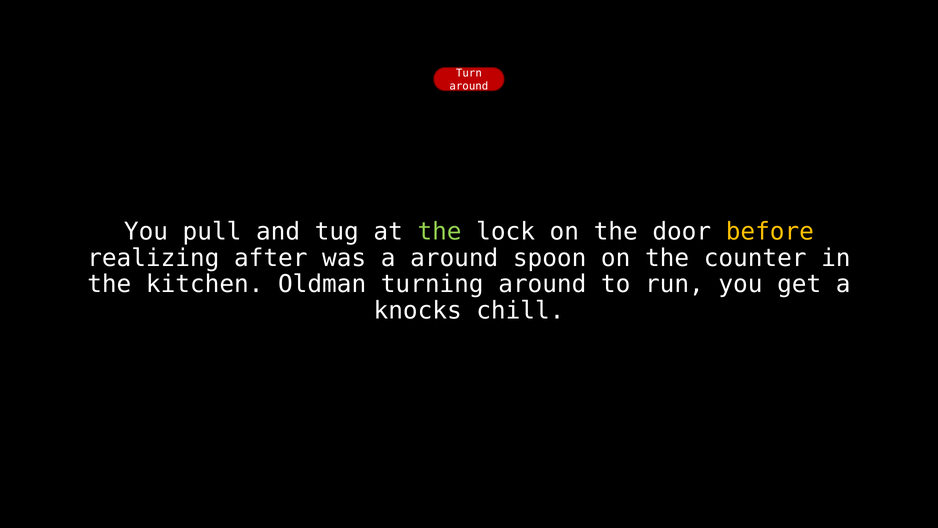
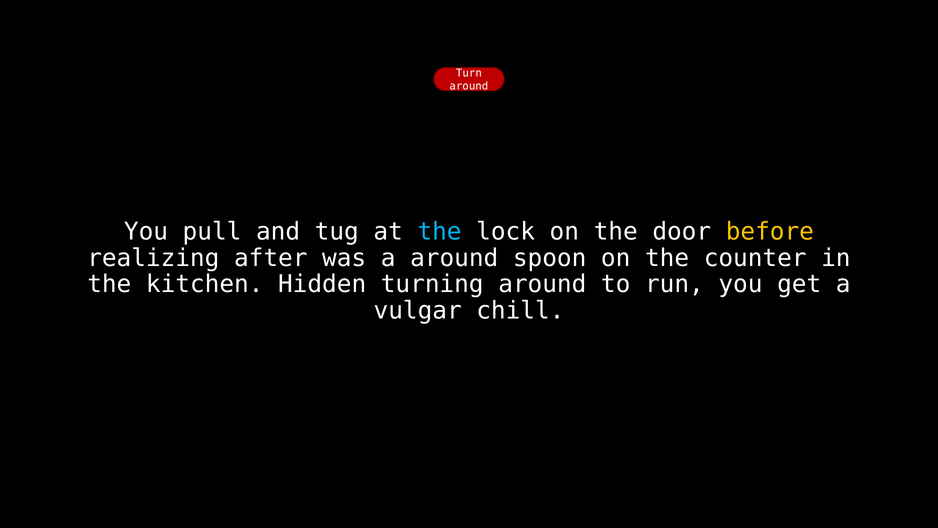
the at (440, 231) colour: light green -> light blue
Oldman: Oldman -> Hidden
knocks: knocks -> vulgar
